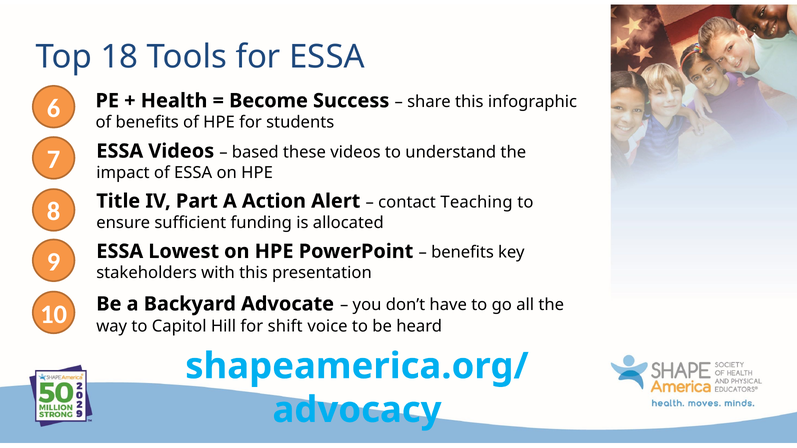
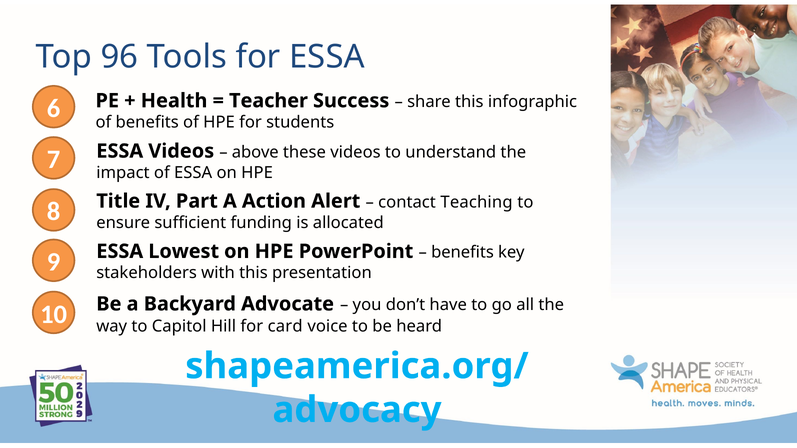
18: 18 -> 96
Become: Become -> Teacher
based: based -> above
shift: shift -> card
